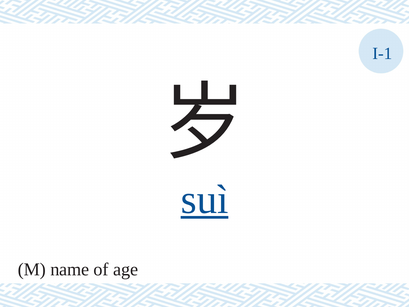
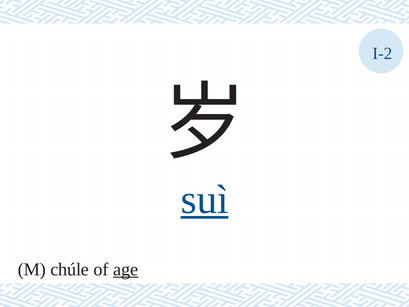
I-1: I-1 -> I-2
name: name -> chúle
age underline: none -> present
